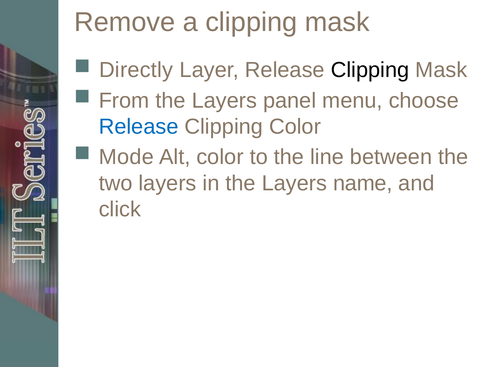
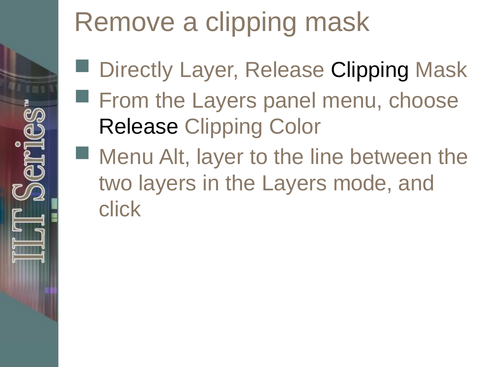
Release at (139, 127) colour: blue -> black
Mode at (126, 157): Mode -> Menu
Alt color: color -> layer
name: name -> mode
